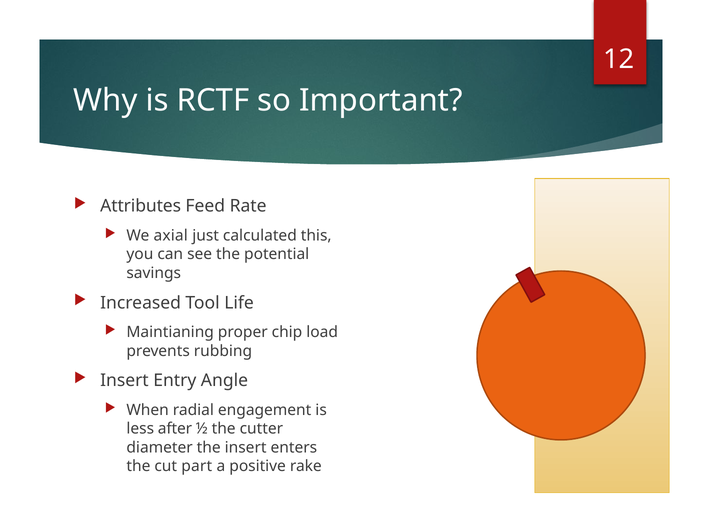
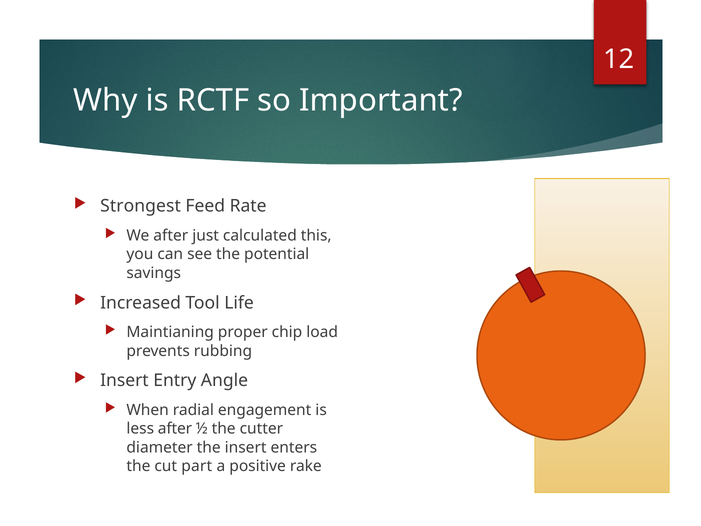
Attributes: Attributes -> Strongest
We axial: axial -> after
